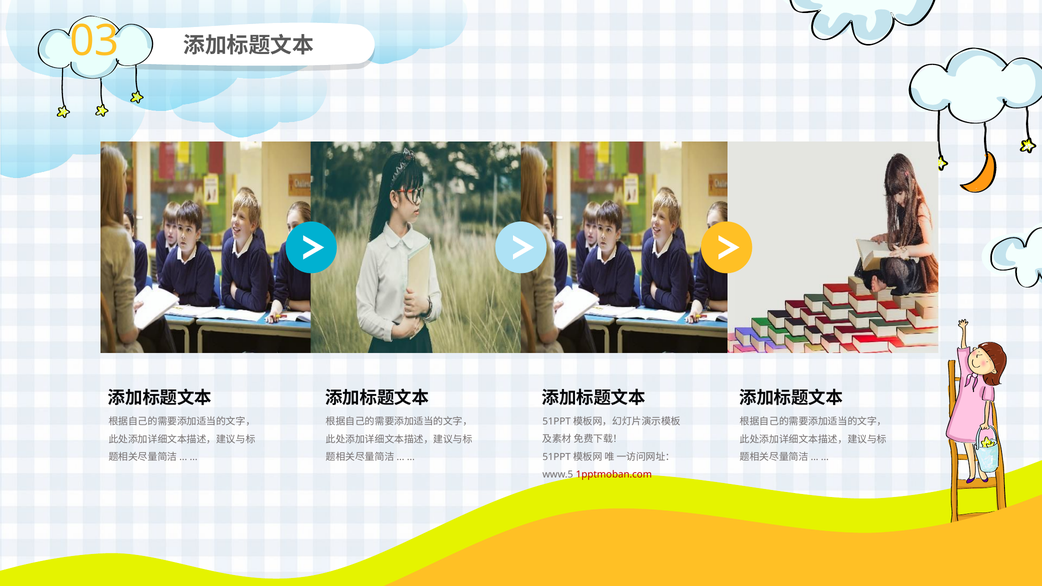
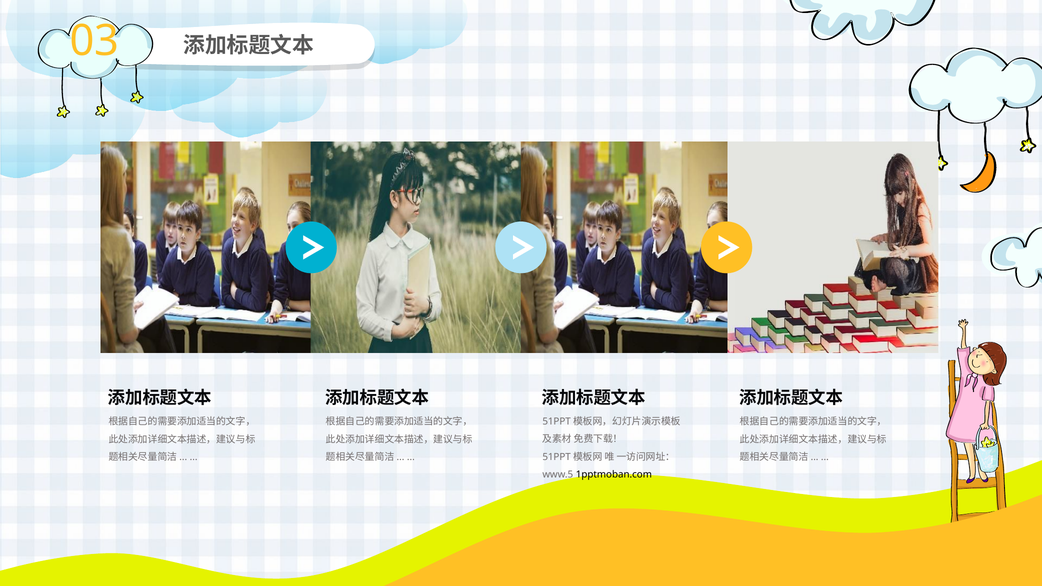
1pptmoban.com colour: red -> black
